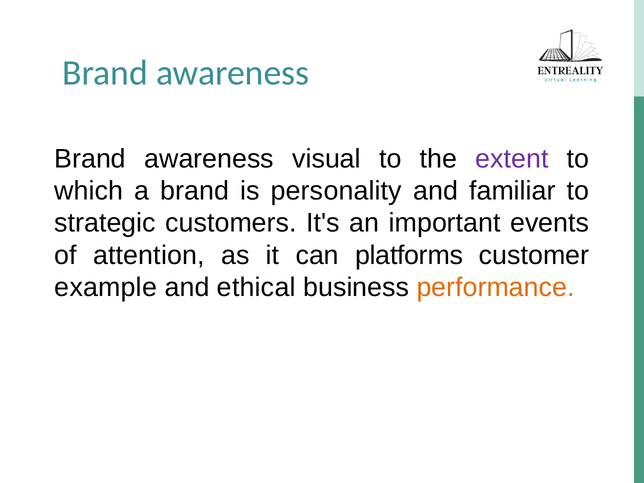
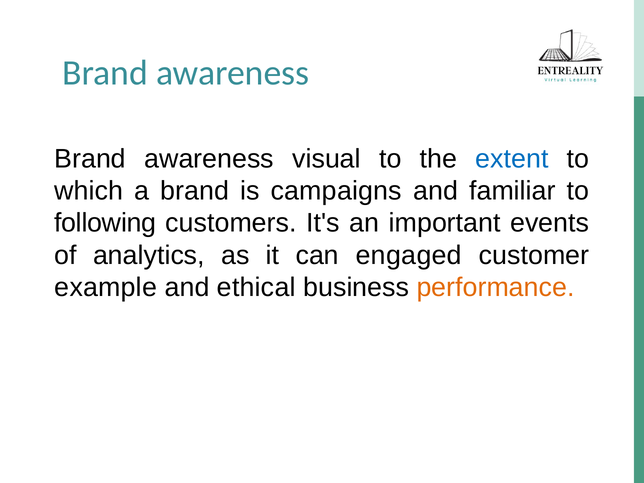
extent colour: purple -> blue
personality: personality -> campaigns
strategic: strategic -> following
attention: attention -> analytics
platforms: platforms -> engaged
